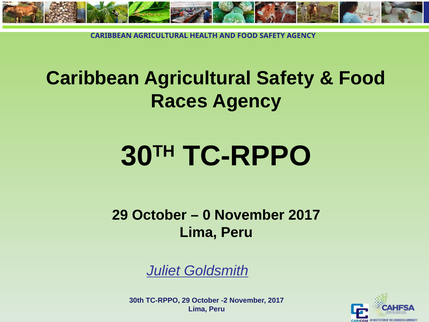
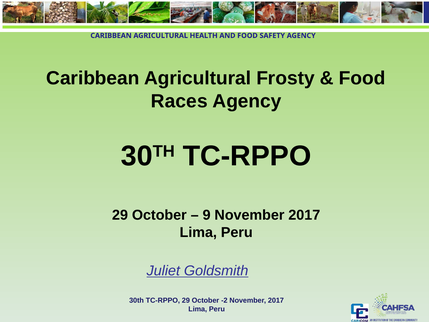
Agricultural Safety: Safety -> Frosty
0: 0 -> 9
